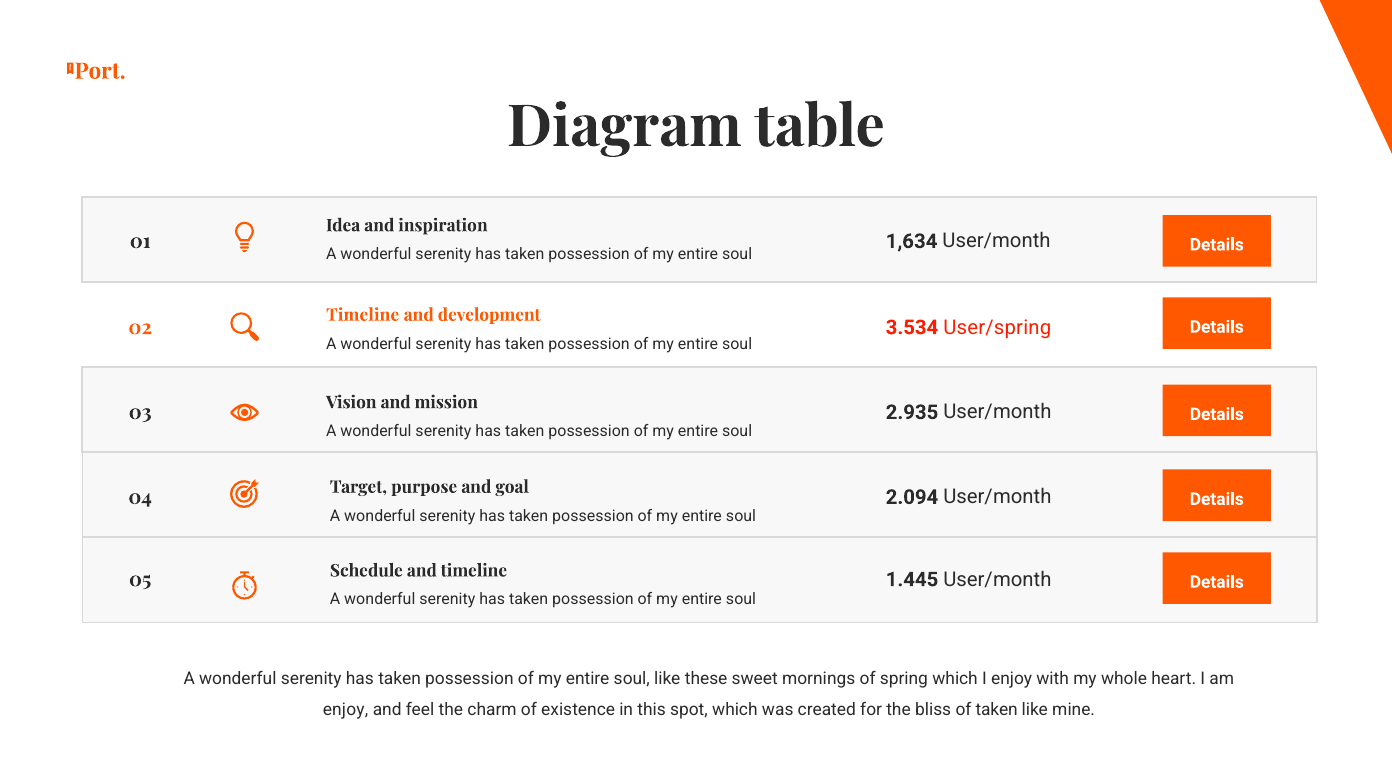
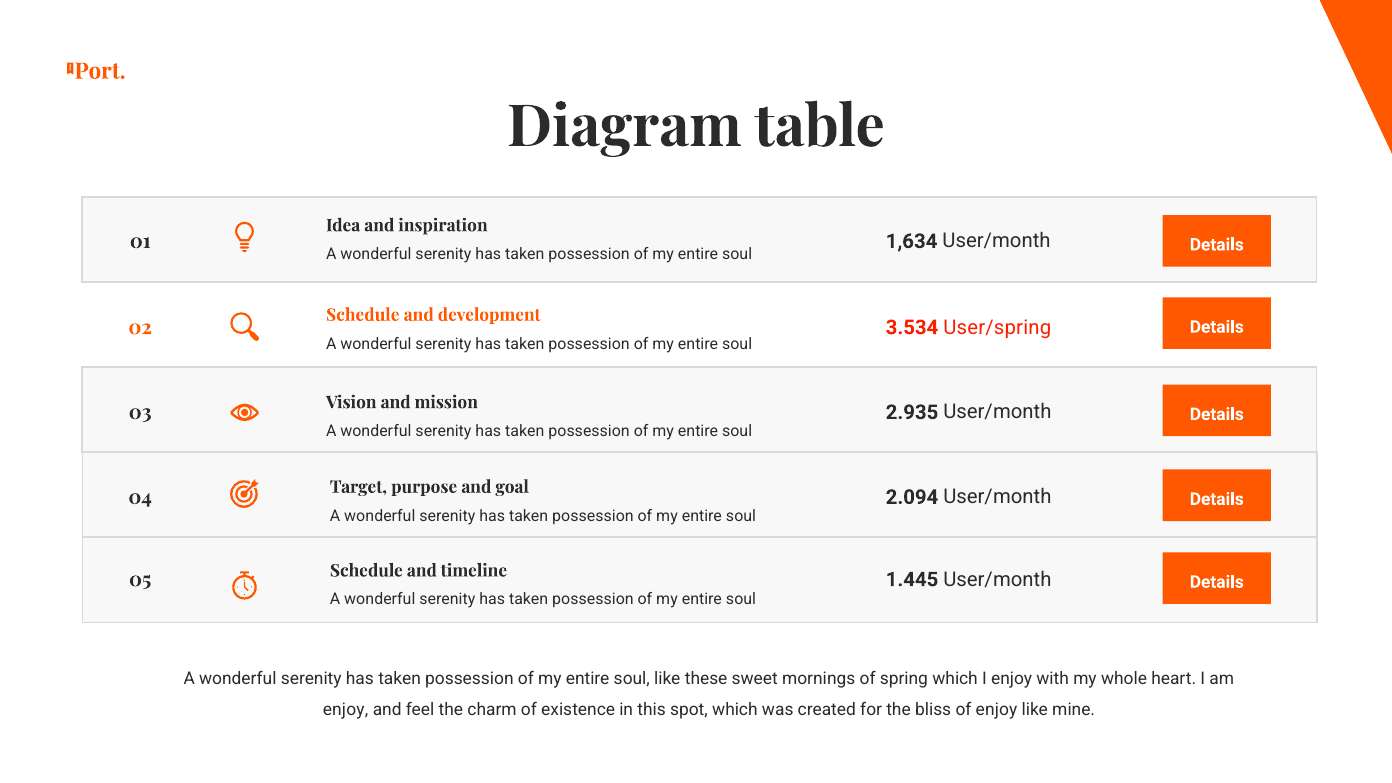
Timeline at (363, 315): Timeline -> Schedule
of taken: taken -> enjoy
